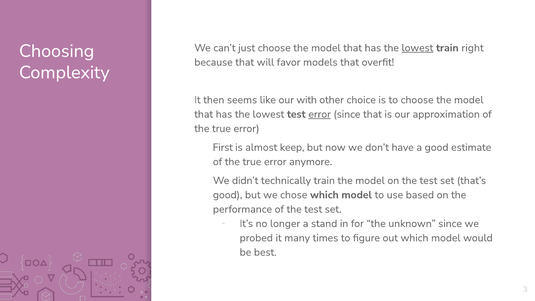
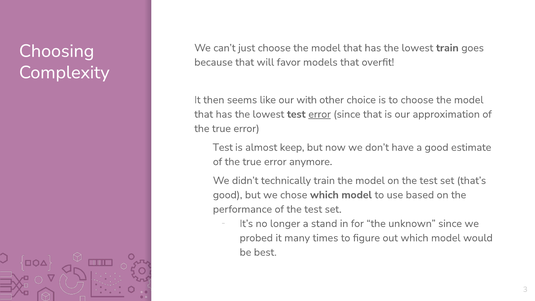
lowest at (417, 48) underline: present -> none
right: right -> goes
First at (223, 147): First -> Test
